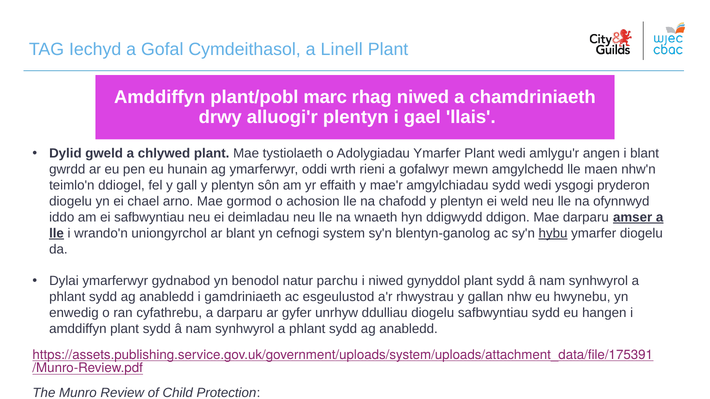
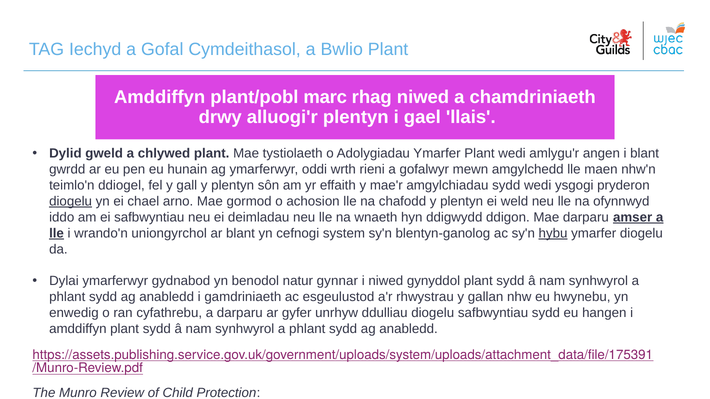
Linell: Linell -> Bwlio
diogelu at (71, 201) underline: none -> present
parchu: parchu -> gynnar
